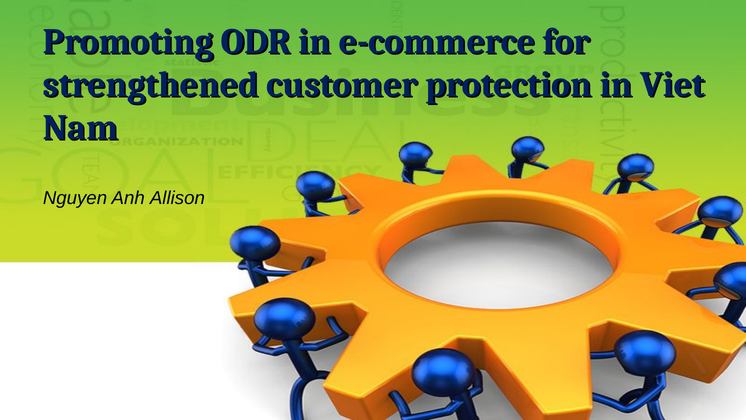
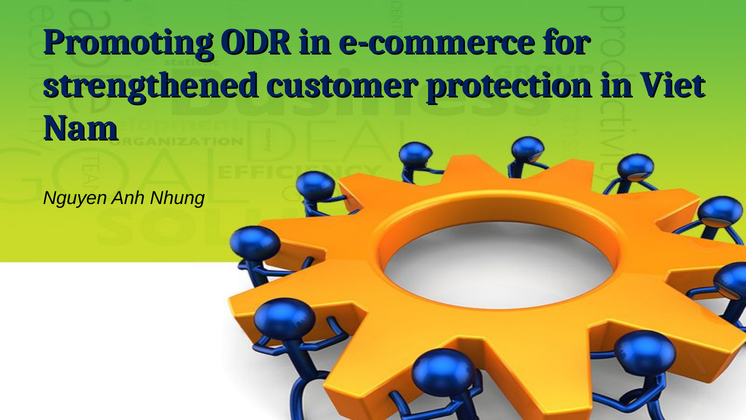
Allison: Allison -> Nhung
